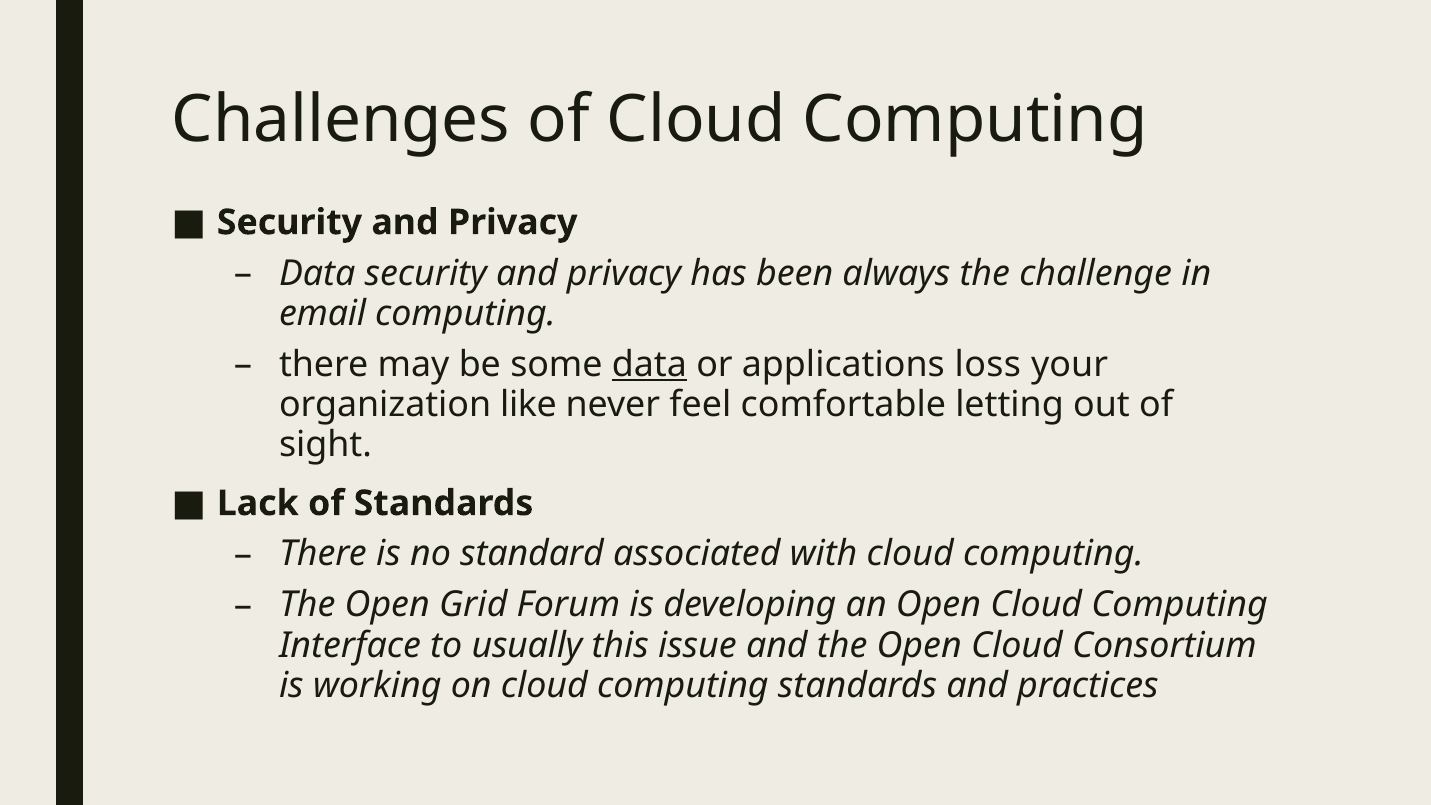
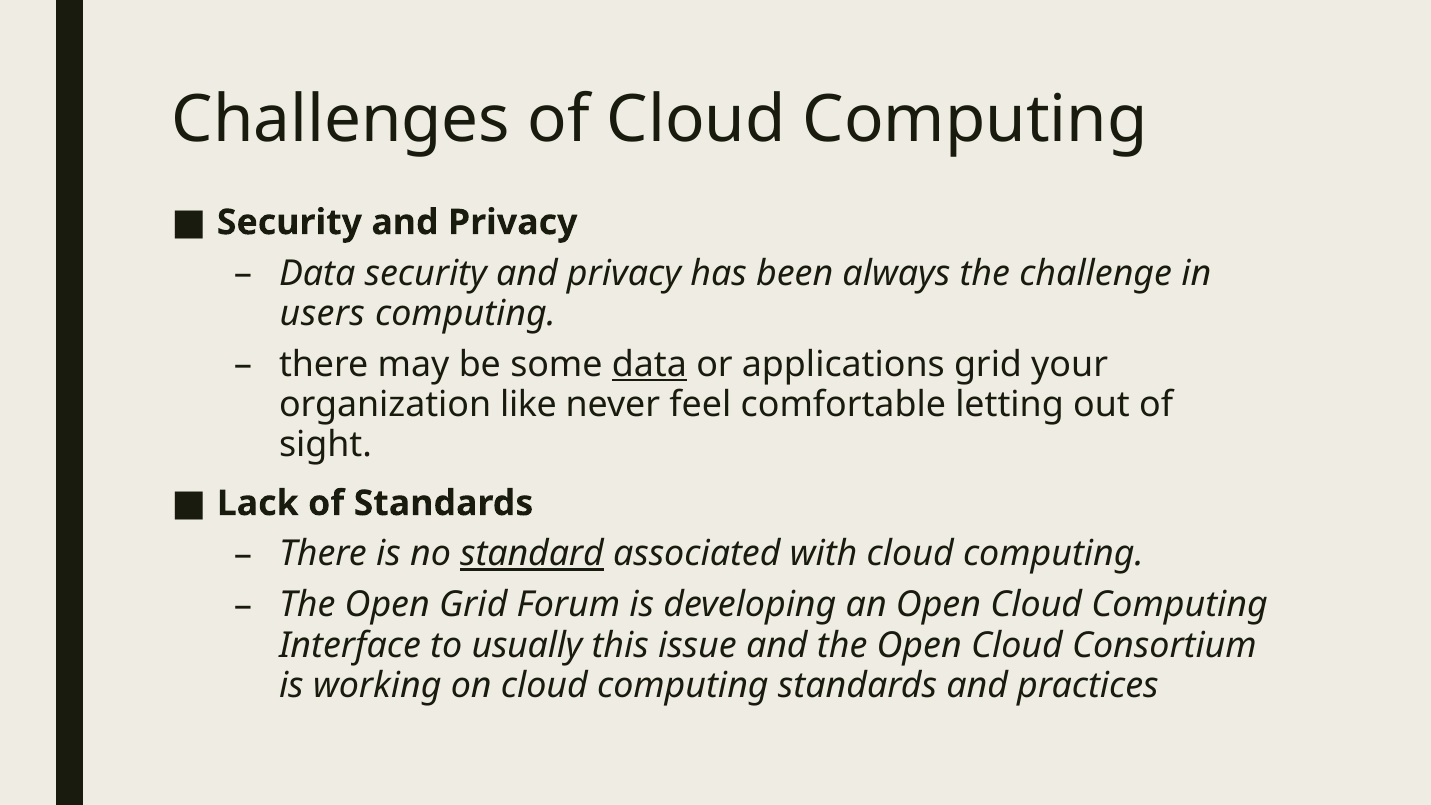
email: email -> users
applications loss: loss -> grid
standard underline: none -> present
